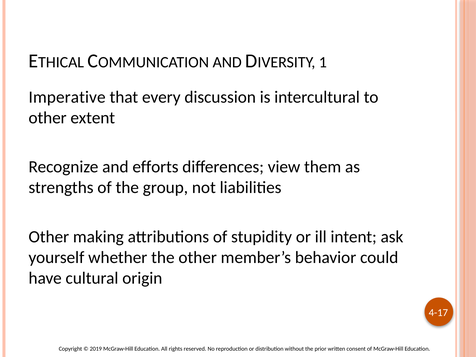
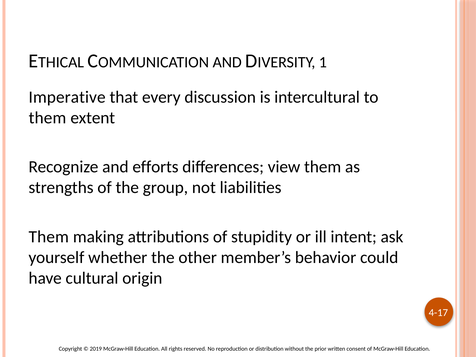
other at (48, 118): other -> them
Other at (49, 237): Other -> Them
